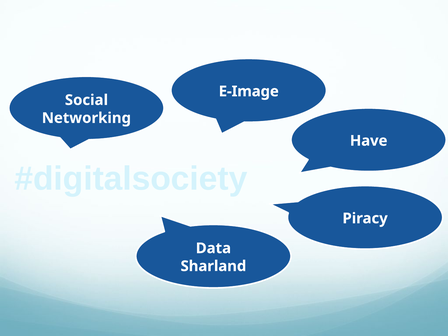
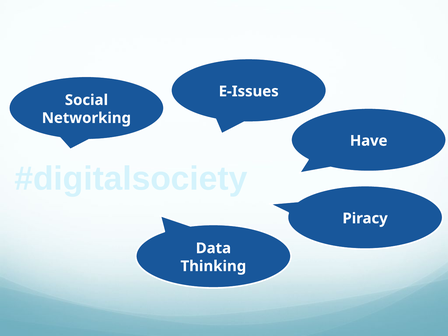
E-Image: E-Image -> E-Issues
Sharland: Sharland -> Thinking
